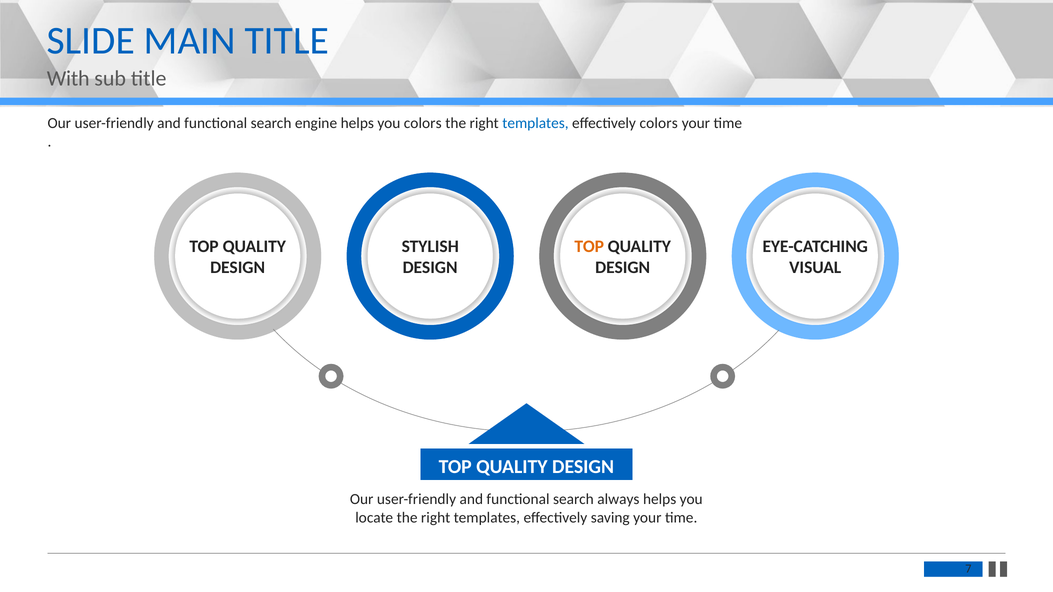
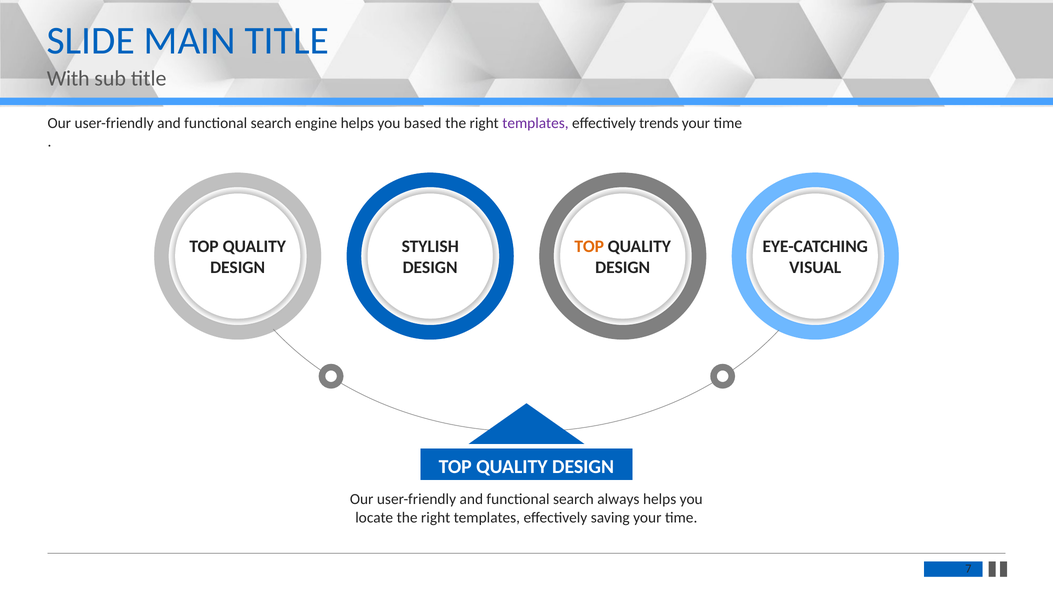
you colors: colors -> based
templates at (535, 123) colour: blue -> purple
effectively colors: colors -> trends
